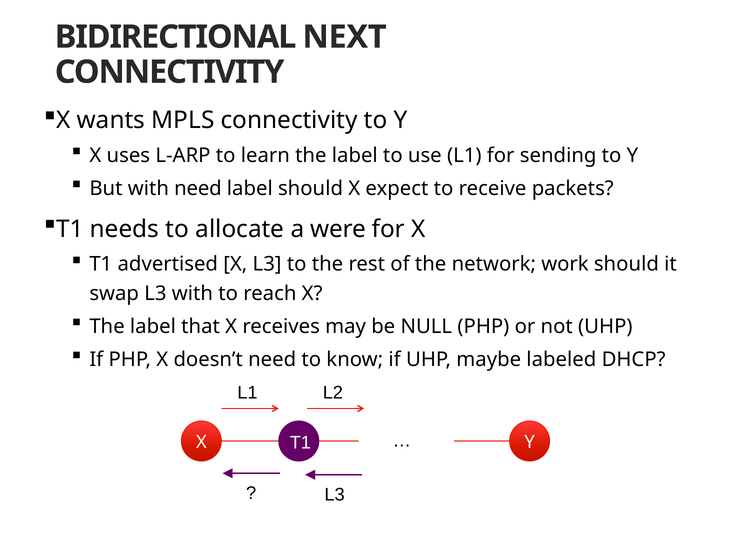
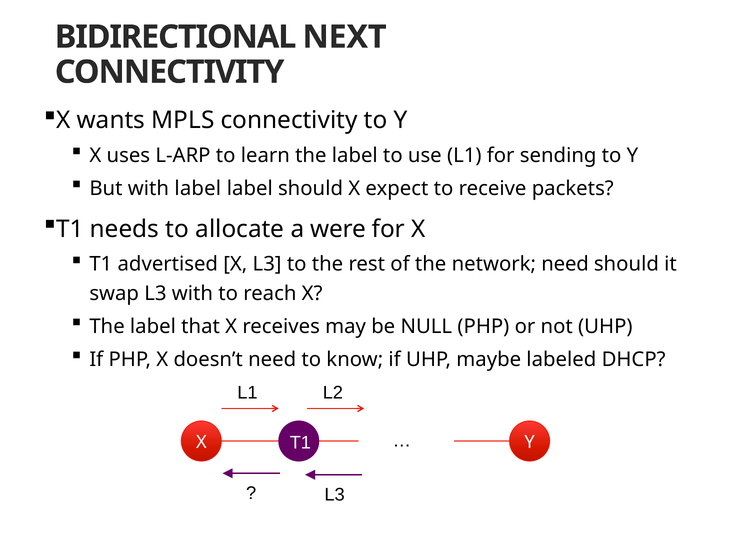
with need: need -> label
network work: work -> need
